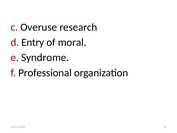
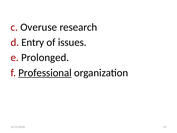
moral: moral -> issues
Syndrome: Syndrome -> Prolonged
Professional underline: none -> present
